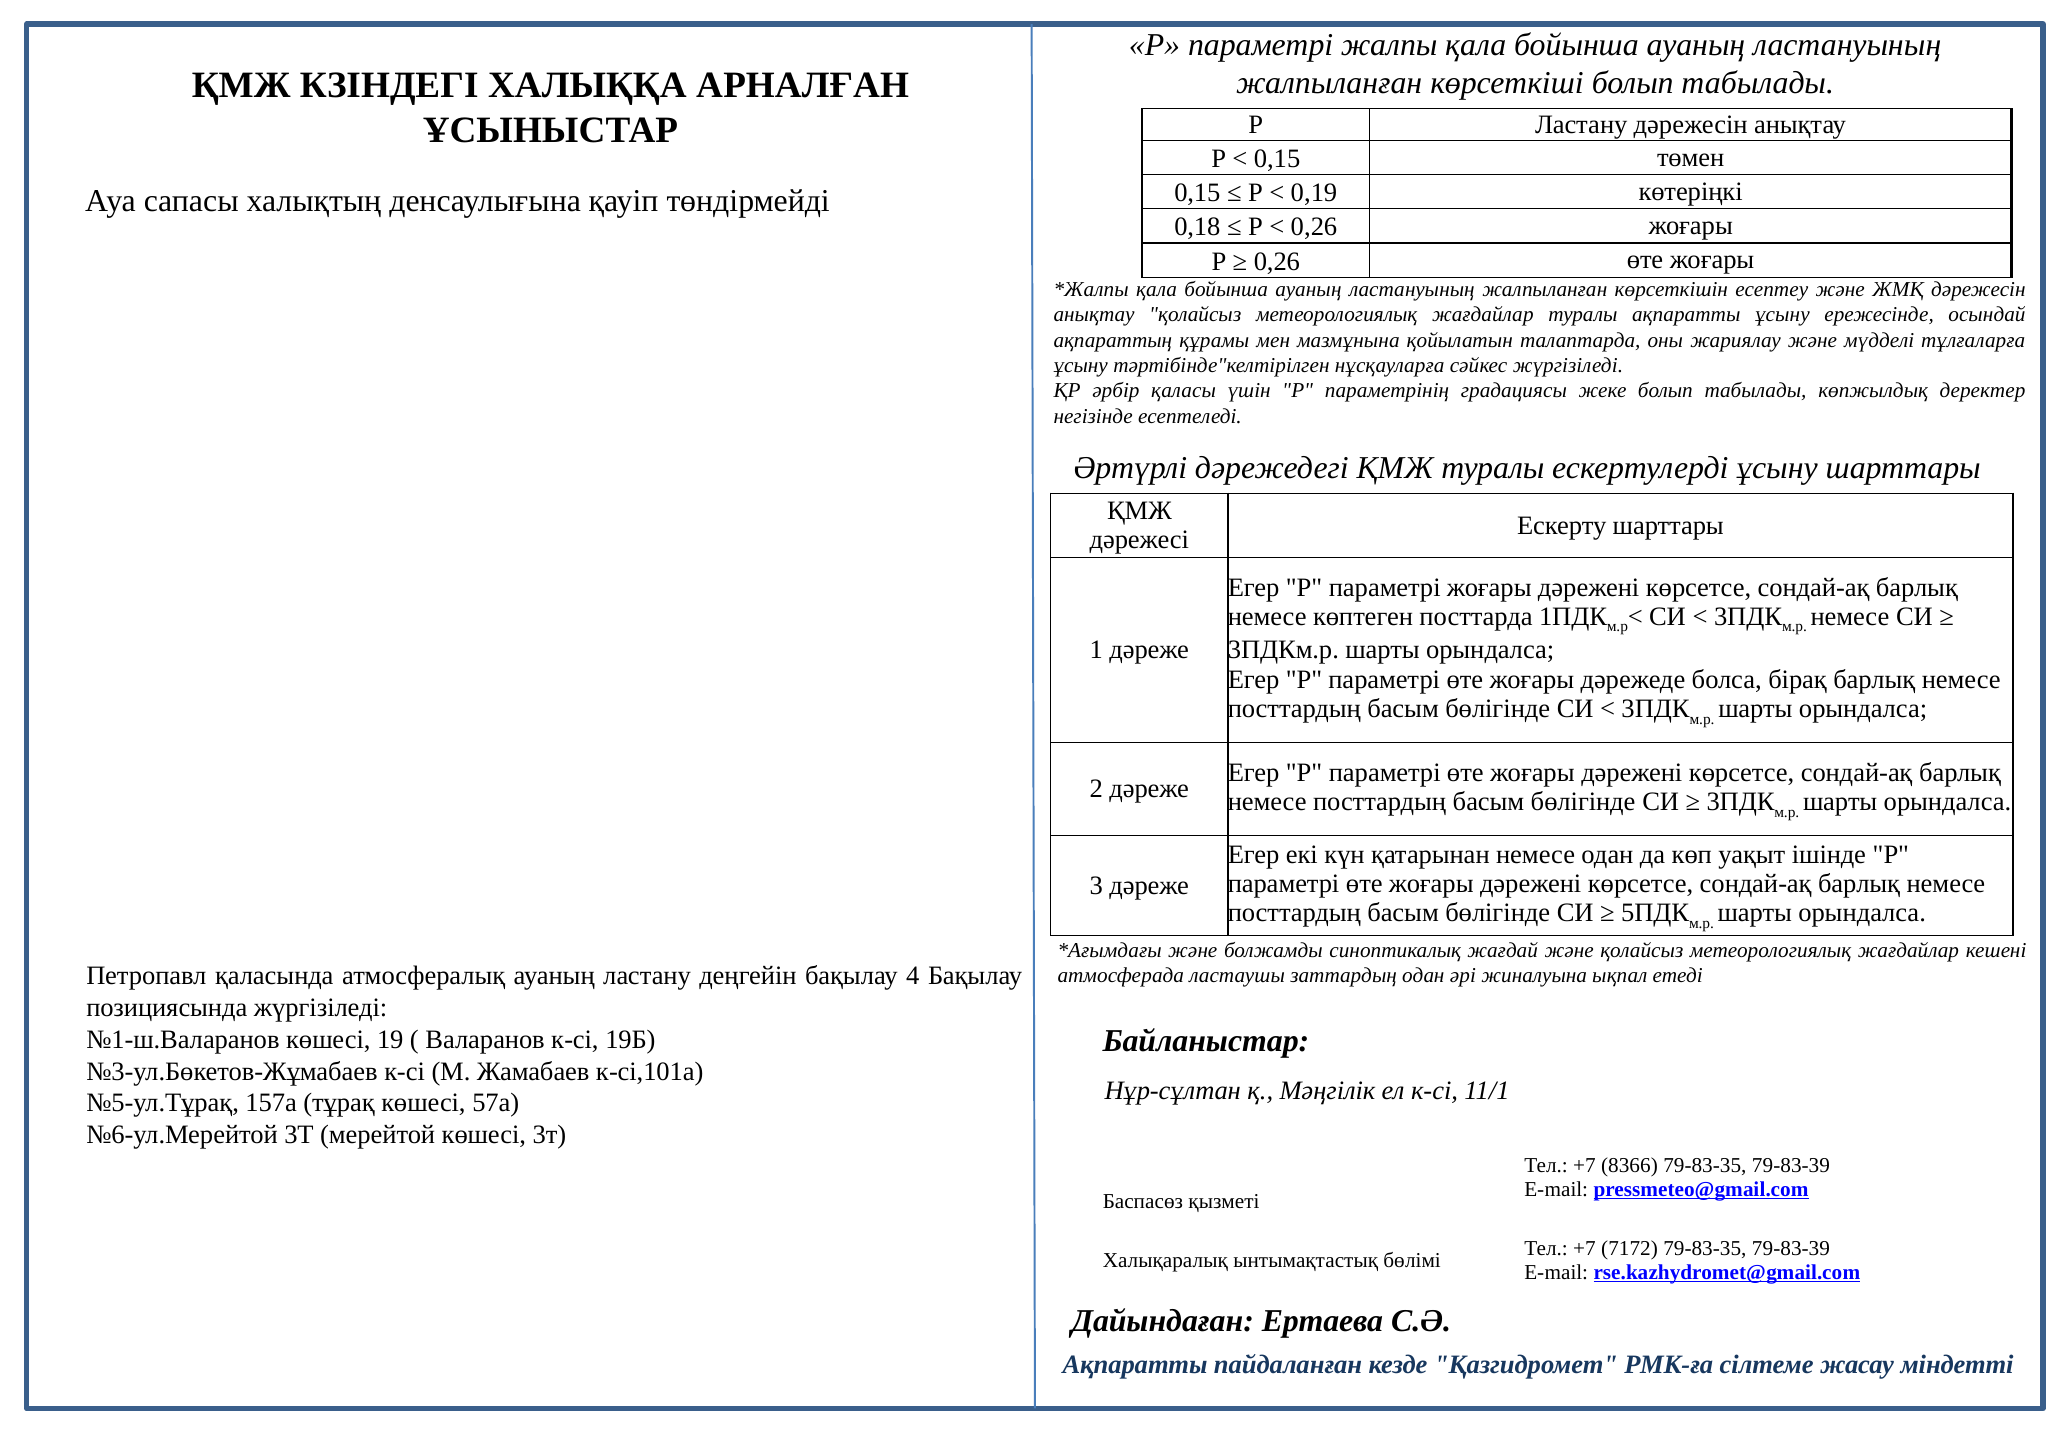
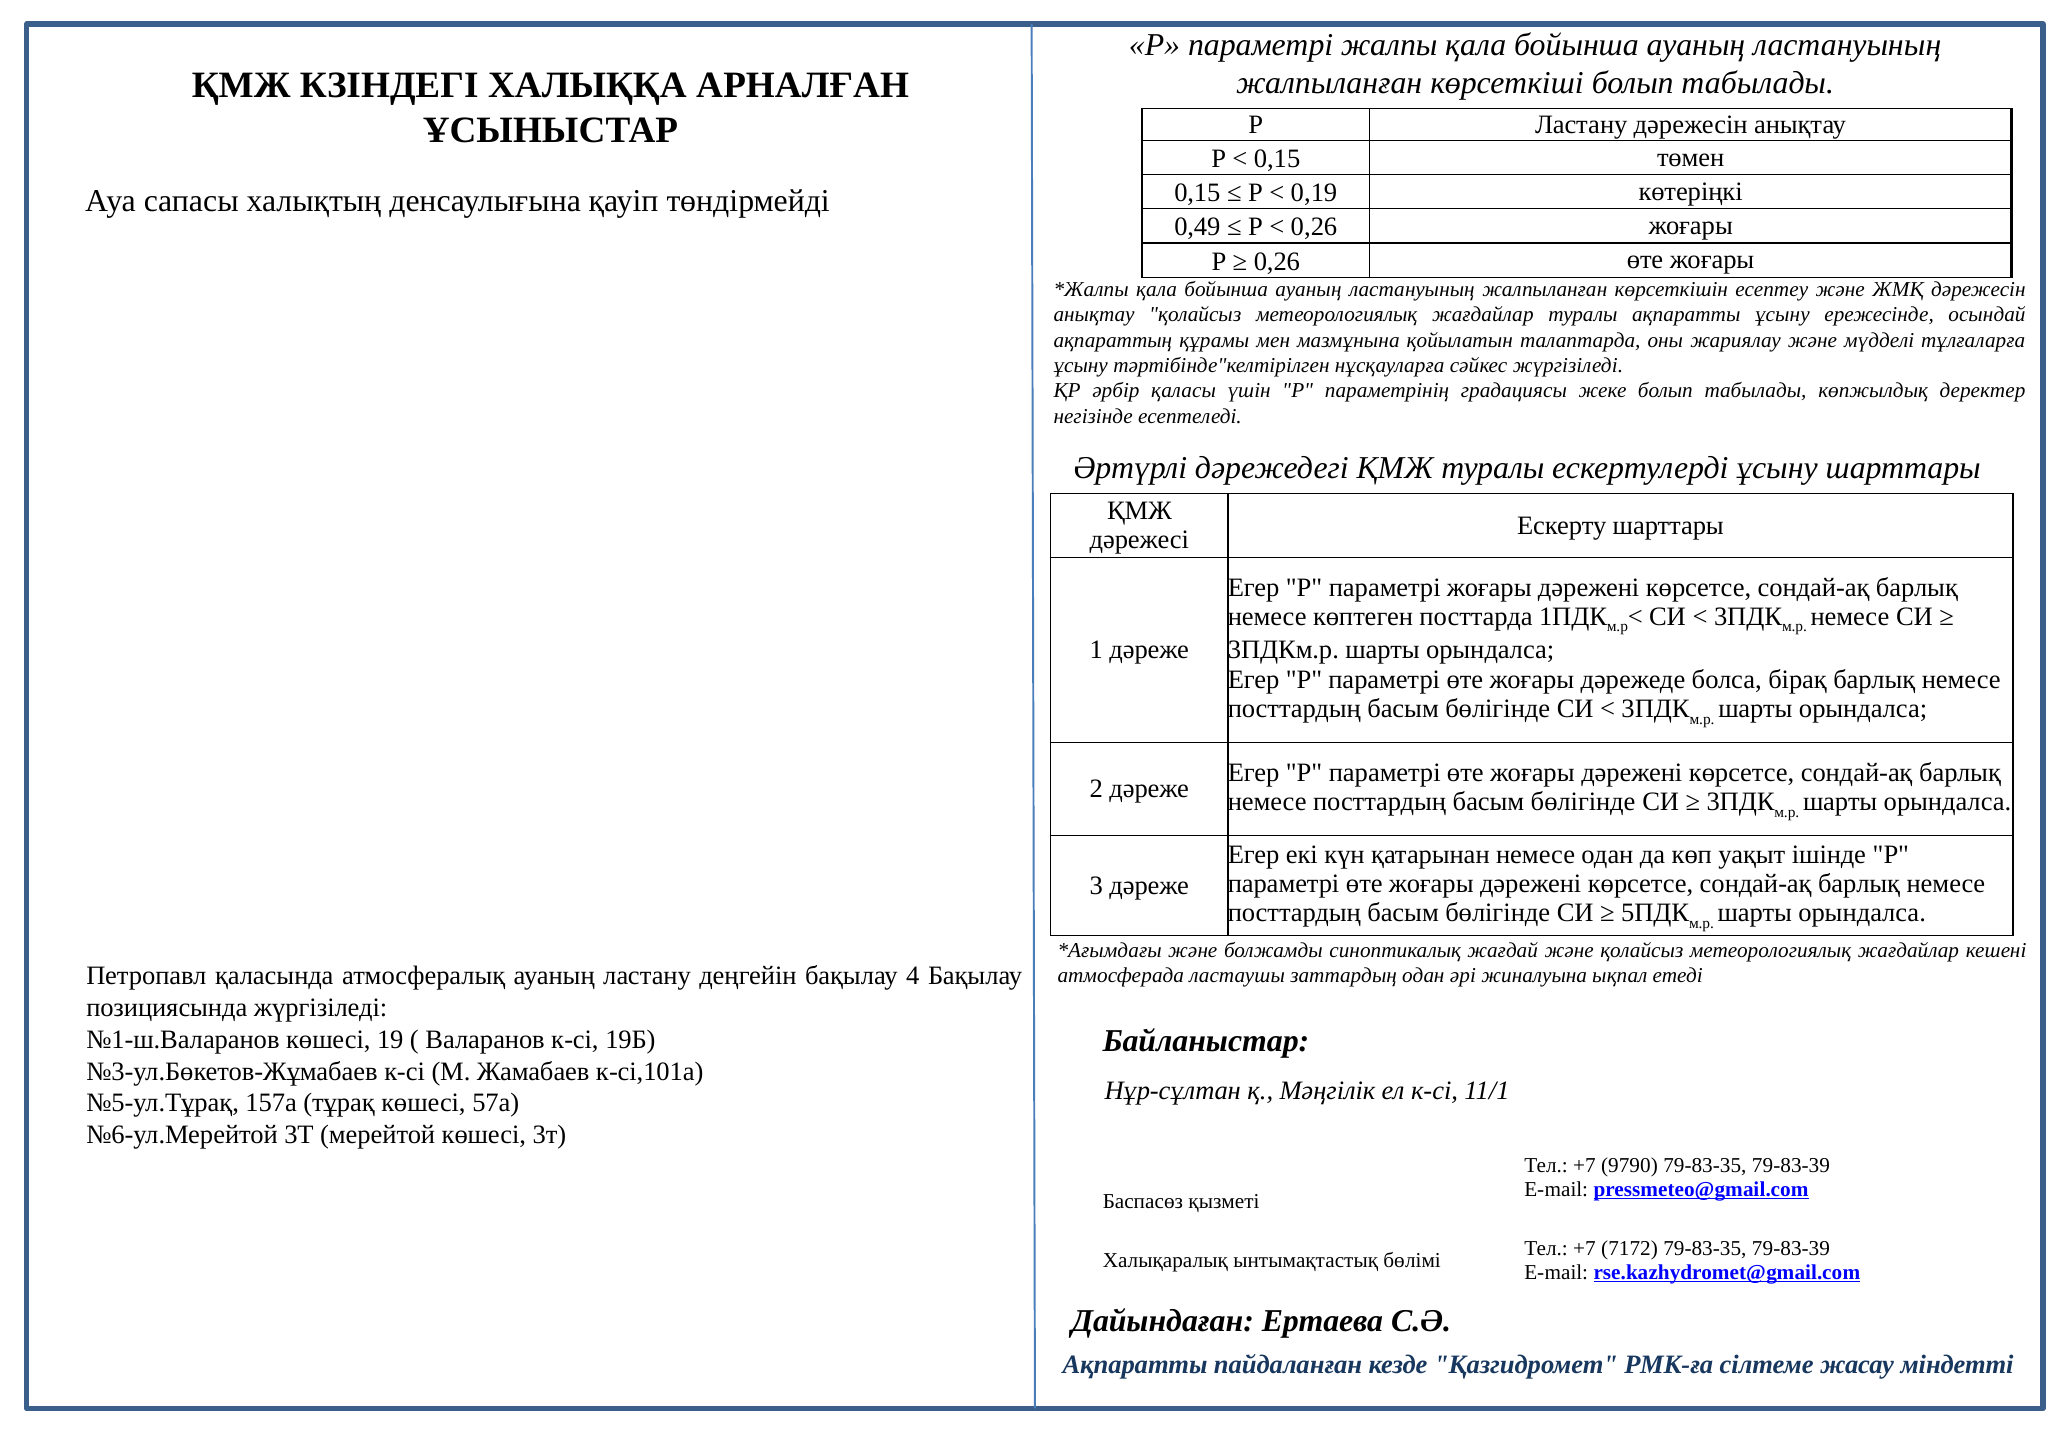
0,18: 0,18 -> 0,49
8366: 8366 -> 9790
